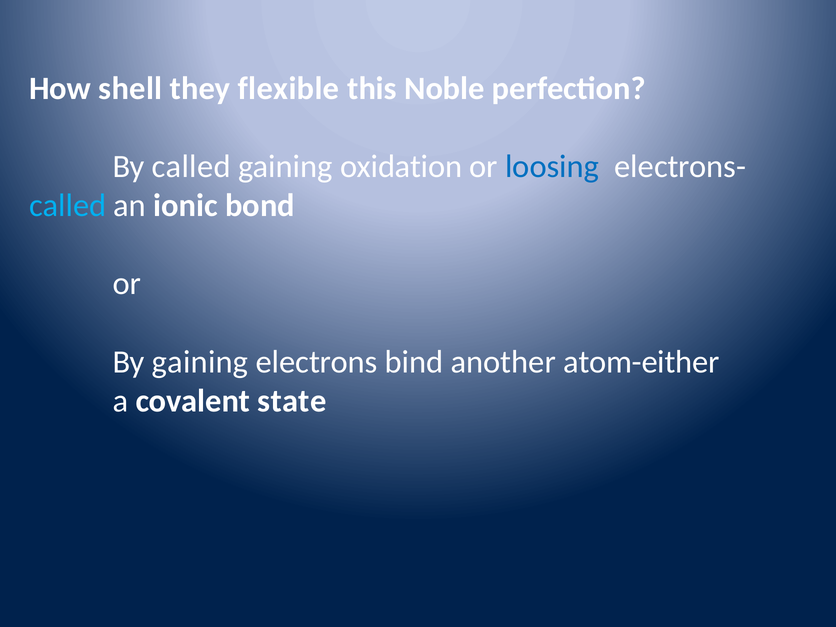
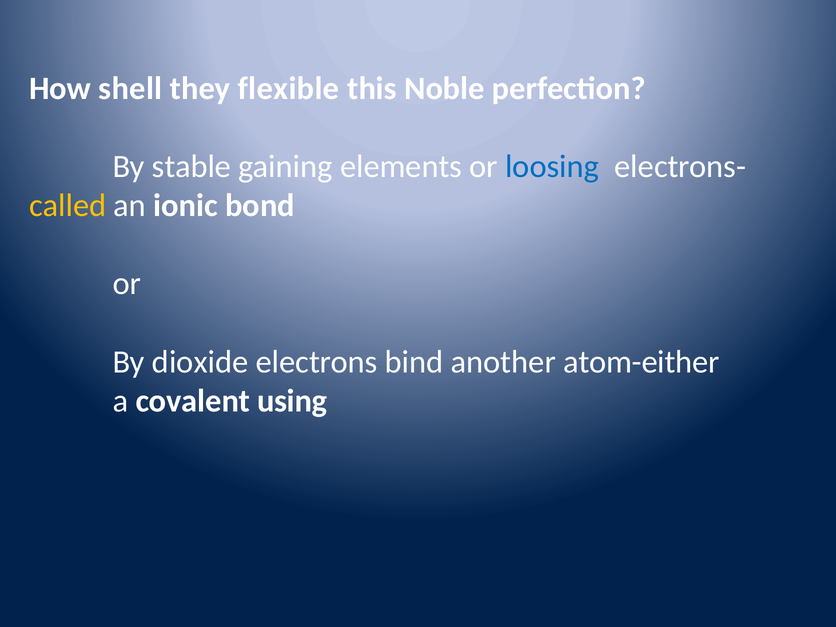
By called: called -> stable
oxidation: oxidation -> elements
called at (68, 206) colour: light blue -> yellow
By gaining: gaining -> dioxide
state: state -> using
